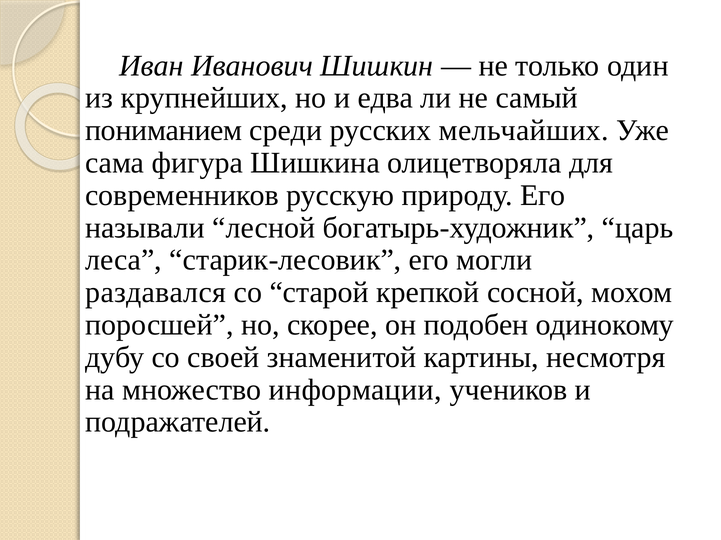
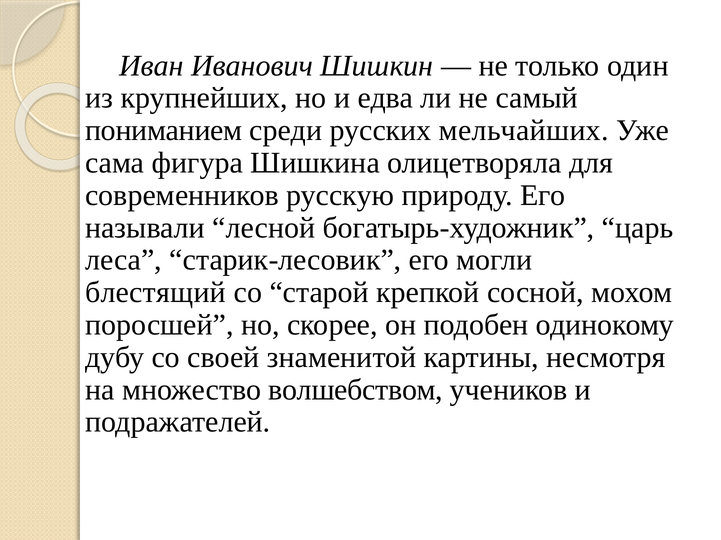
раздавался: раздавался -> блестящий
информации: информации -> волшебством
